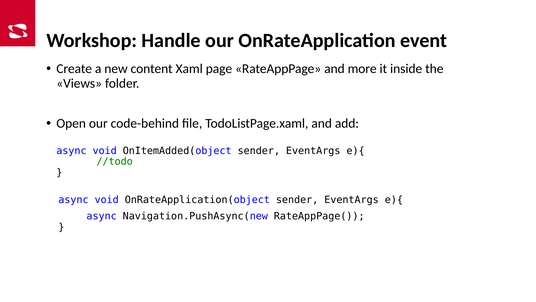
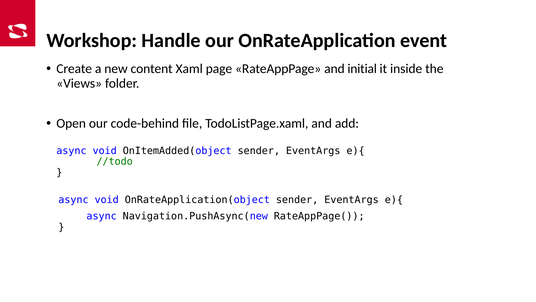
more: more -> initial
